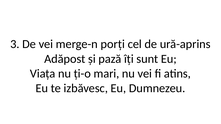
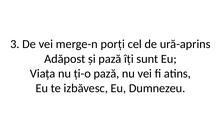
ți-o mari: mari -> pază
